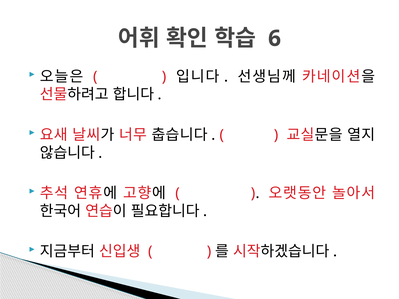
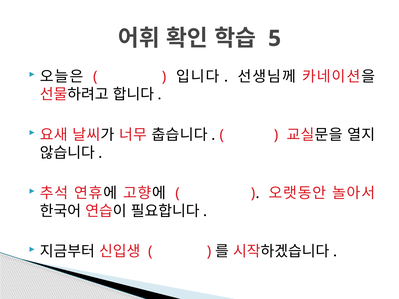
6: 6 -> 5
